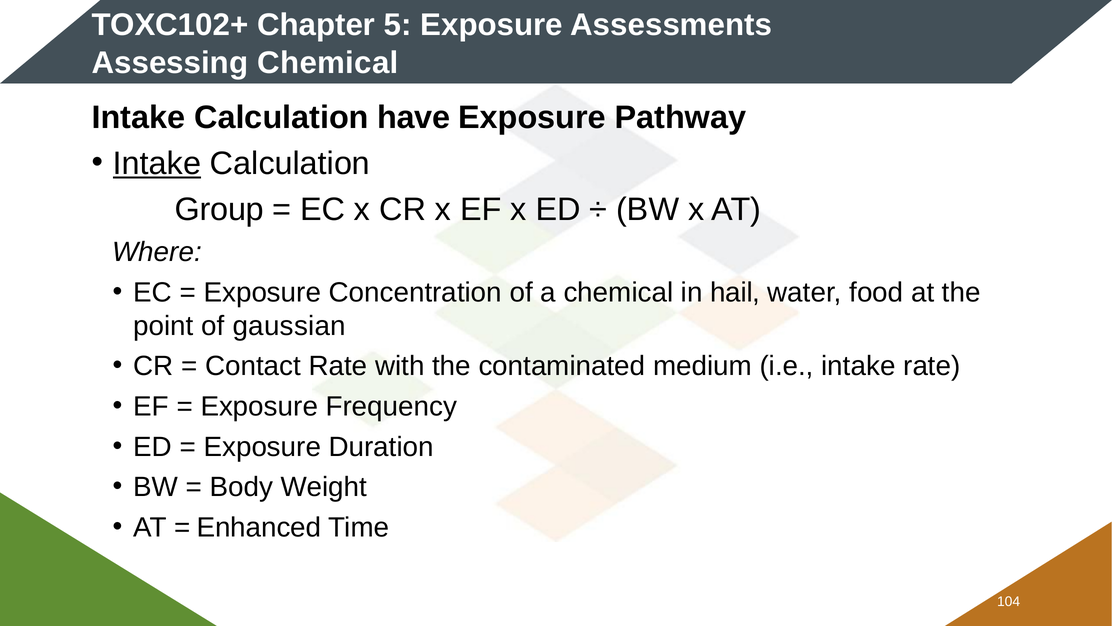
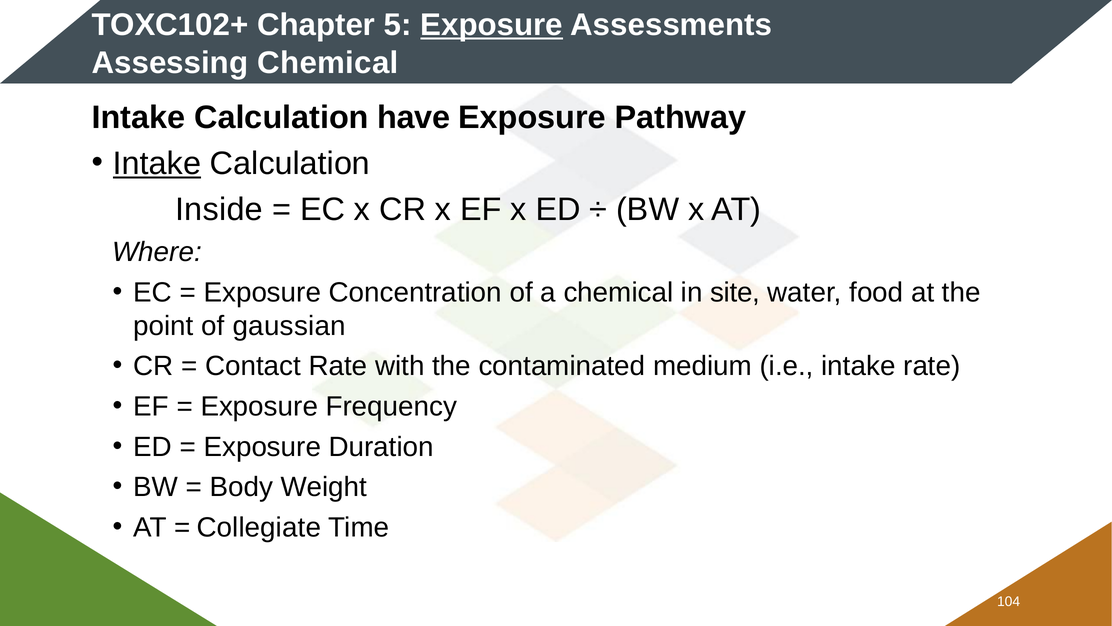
Exposure at (492, 25) underline: none -> present
Group: Group -> Inside
hail: hail -> site
Enhanced: Enhanced -> Collegiate
